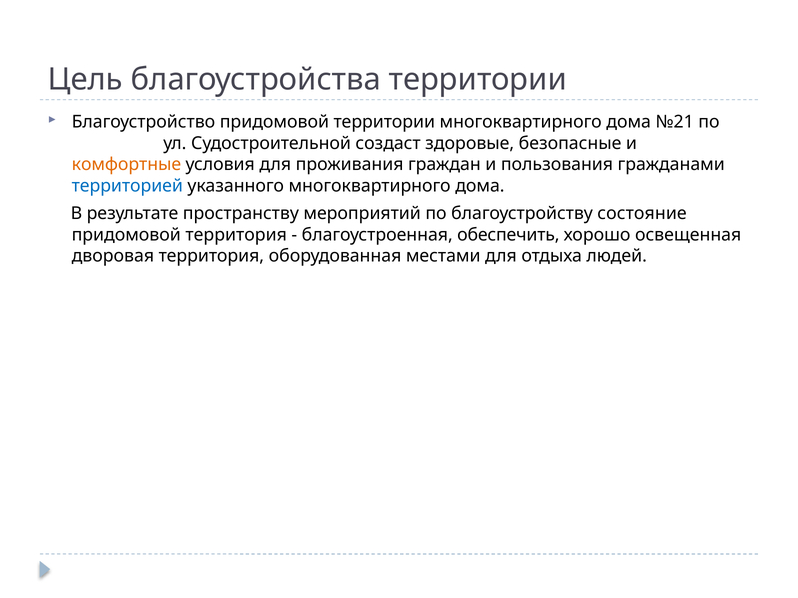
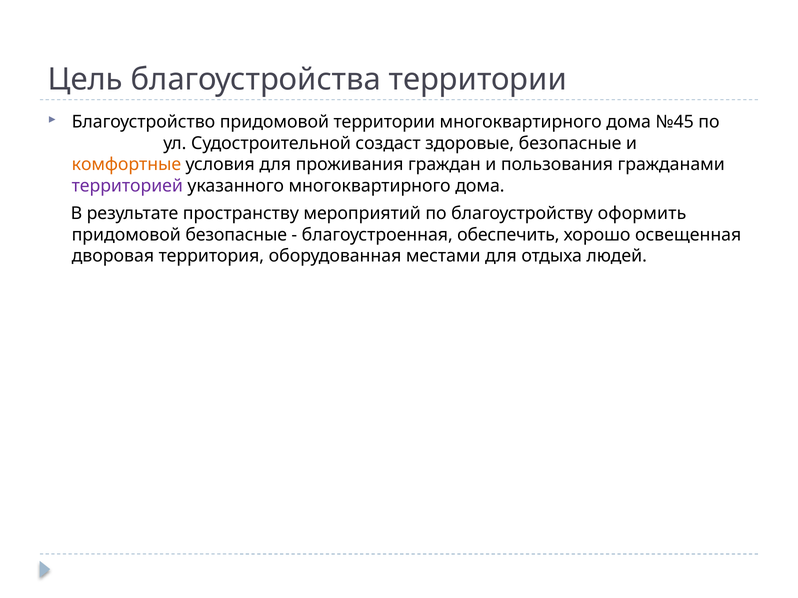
№21: №21 -> №45
территорией colour: blue -> purple
состояние: состояние -> оформить
придомовой территория: территория -> безопасные
